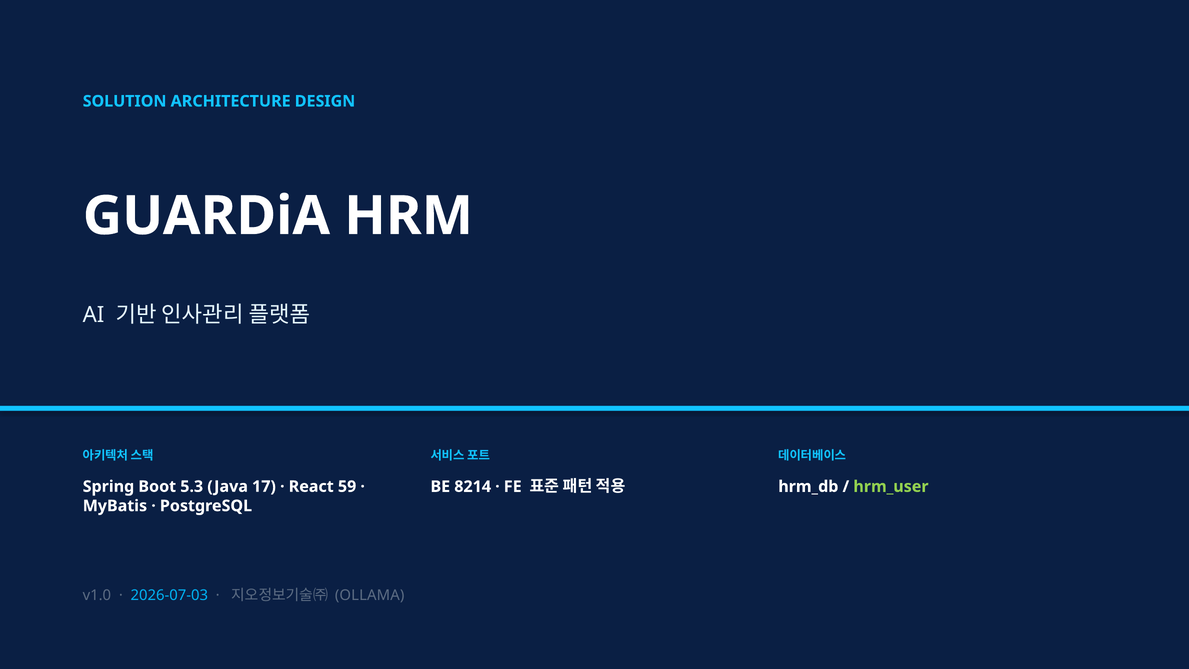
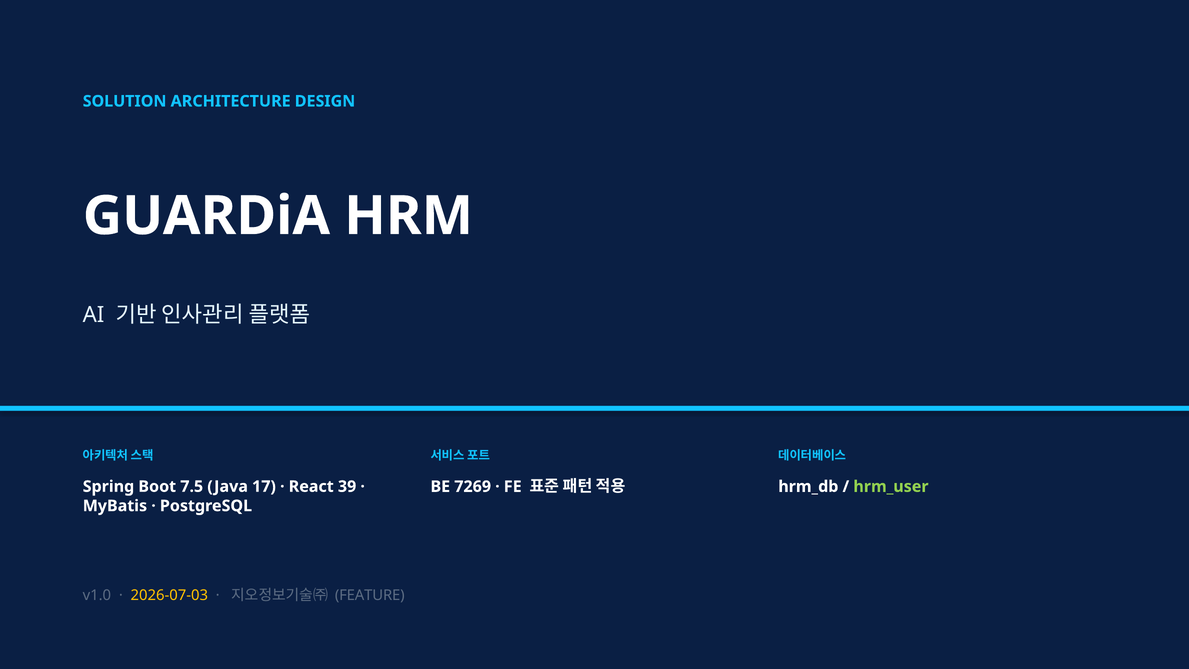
5.3: 5.3 -> 7.5
59: 59 -> 39
8214: 8214 -> 7269
2026-07-03 colour: light blue -> yellow
OLLAMA: OLLAMA -> FEATURE
